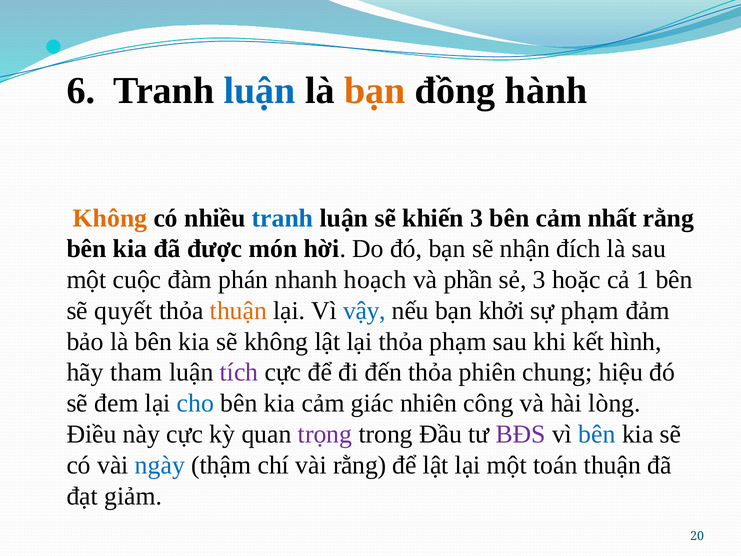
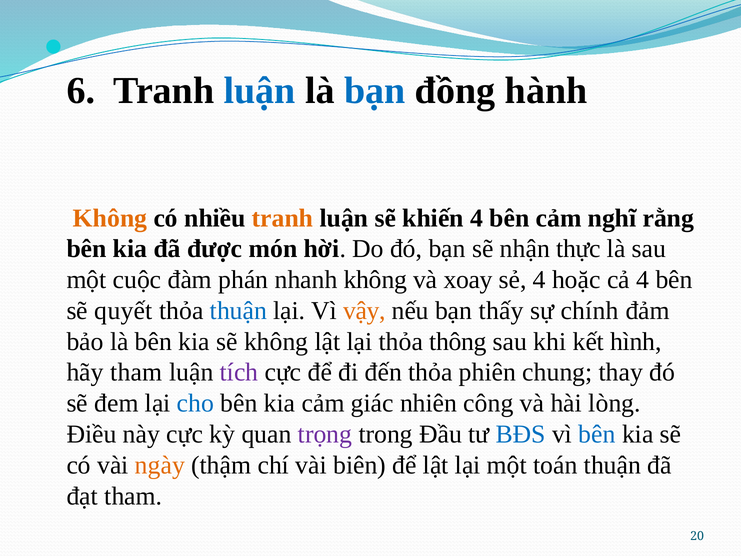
bạn at (375, 91) colour: orange -> blue
tranh at (283, 218) colour: blue -> orange
khiến 3: 3 -> 4
nhất: nhất -> nghĩ
đích: đích -> thực
nhanh hoạch: hoạch -> không
phần: phần -> xoay
sẻ 3: 3 -> 4
cả 1: 1 -> 4
thuận at (238, 311) colour: orange -> blue
vậy colour: blue -> orange
khởi: khởi -> thấy
sự phạm: phạm -> chính
thỏa phạm: phạm -> thông
hiệu: hiệu -> thay
BĐS colour: purple -> blue
ngày colour: blue -> orange
vài rằng: rằng -> biên
đạt giảm: giảm -> tham
